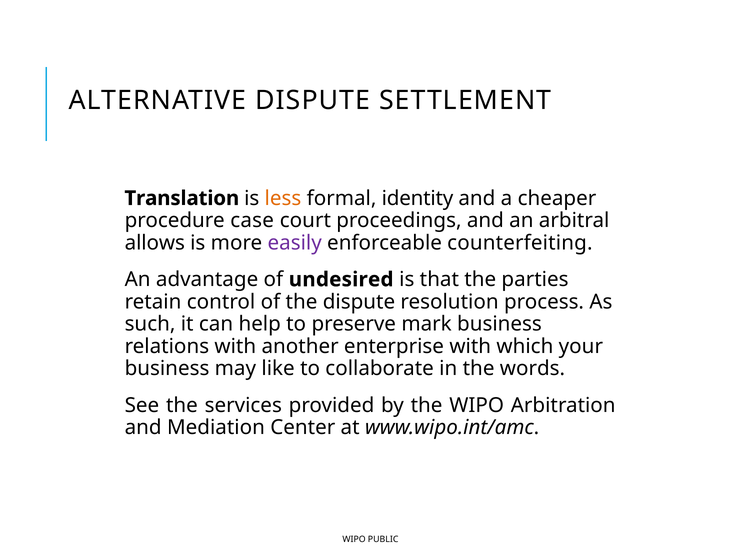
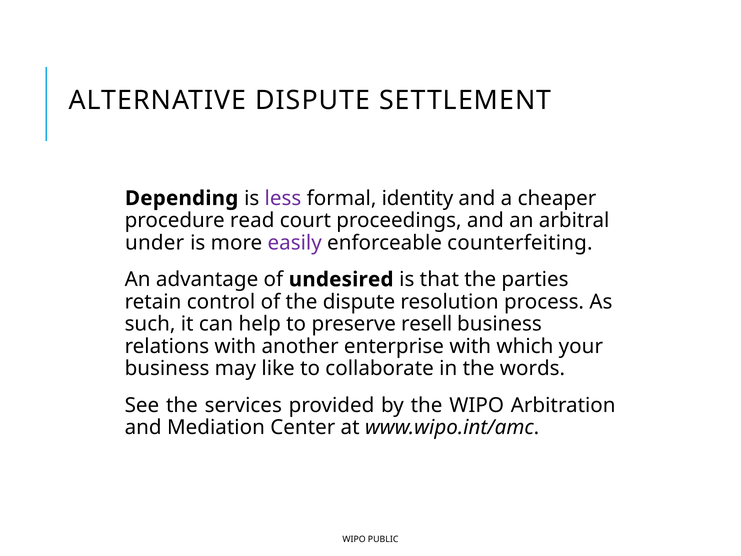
Translation: Translation -> Depending
less colour: orange -> purple
case: case -> read
allows: allows -> under
mark: mark -> resell
